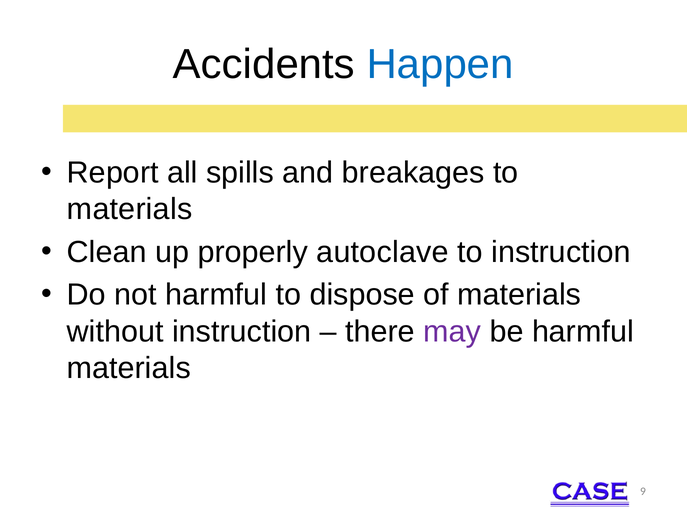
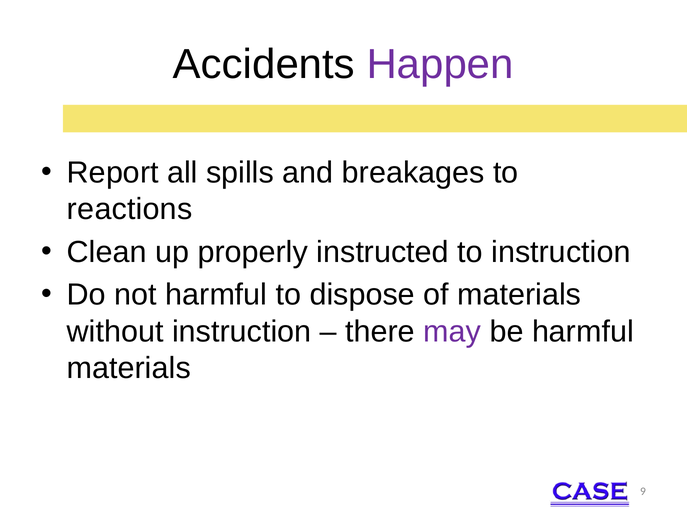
Happen colour: blue -> purple
materials at (130, 209): materials -> reactions
autoclave: autoclave -> instructed
